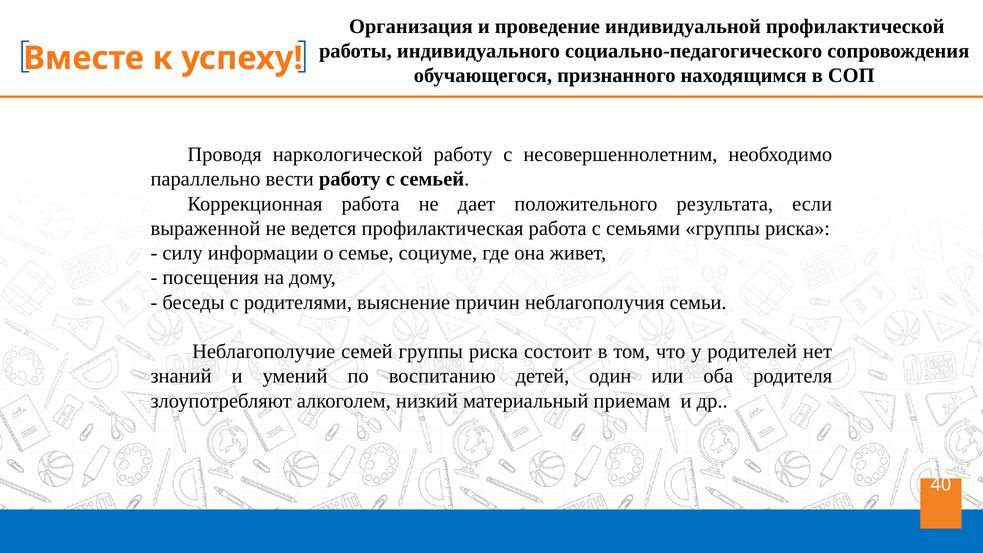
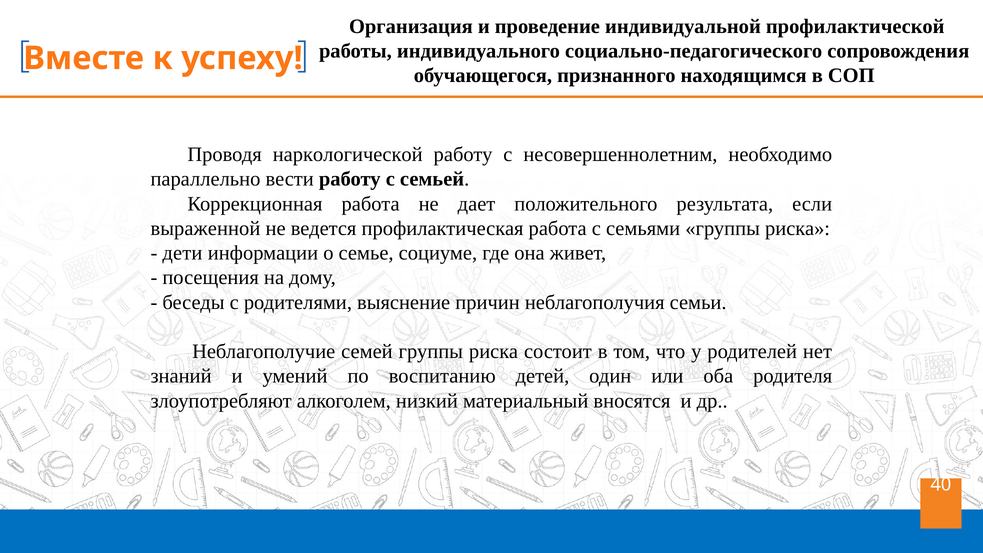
силу: силу -> дети
приемам: приемам -> вносятся
